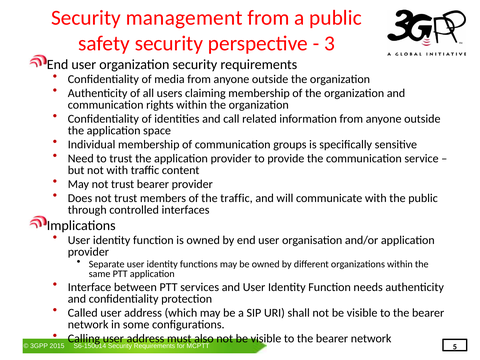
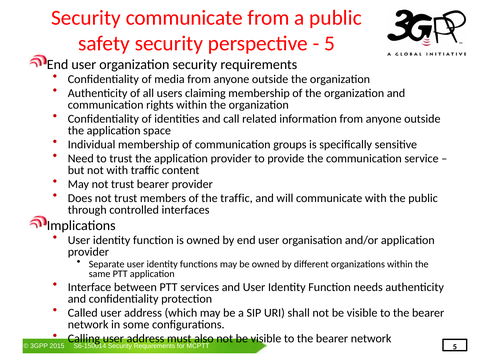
Security management: management -> communicate
3 at (329, 43): 3 -> 5
